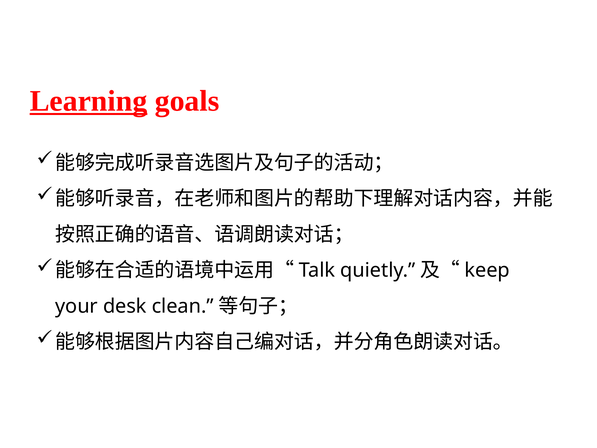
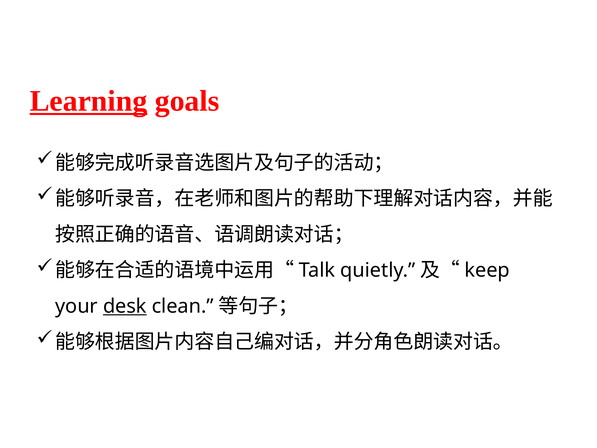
desk underline: none -> present
